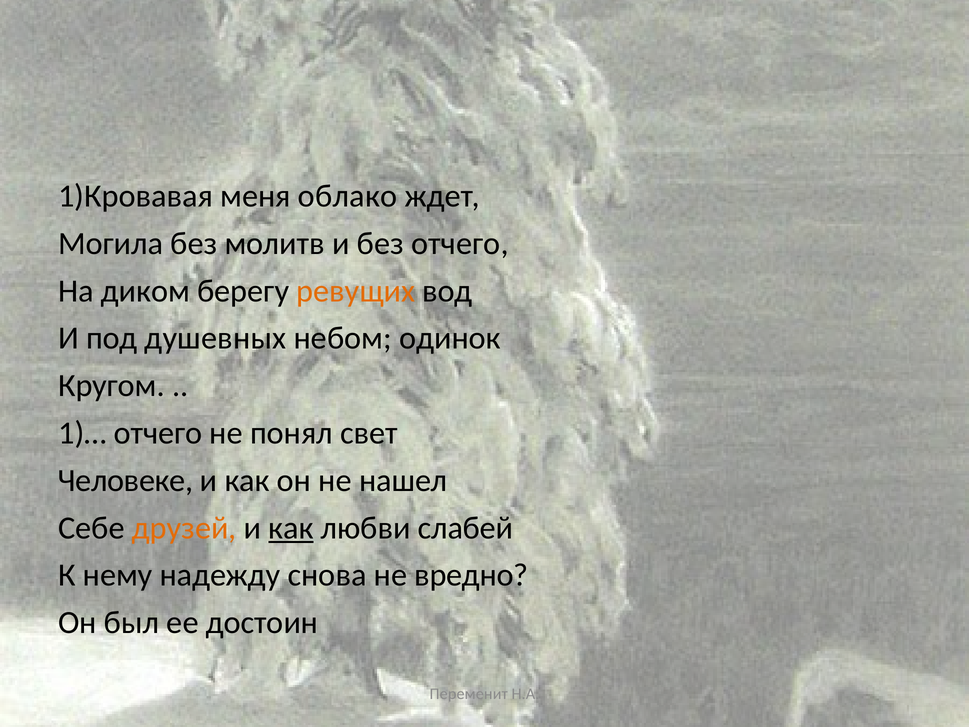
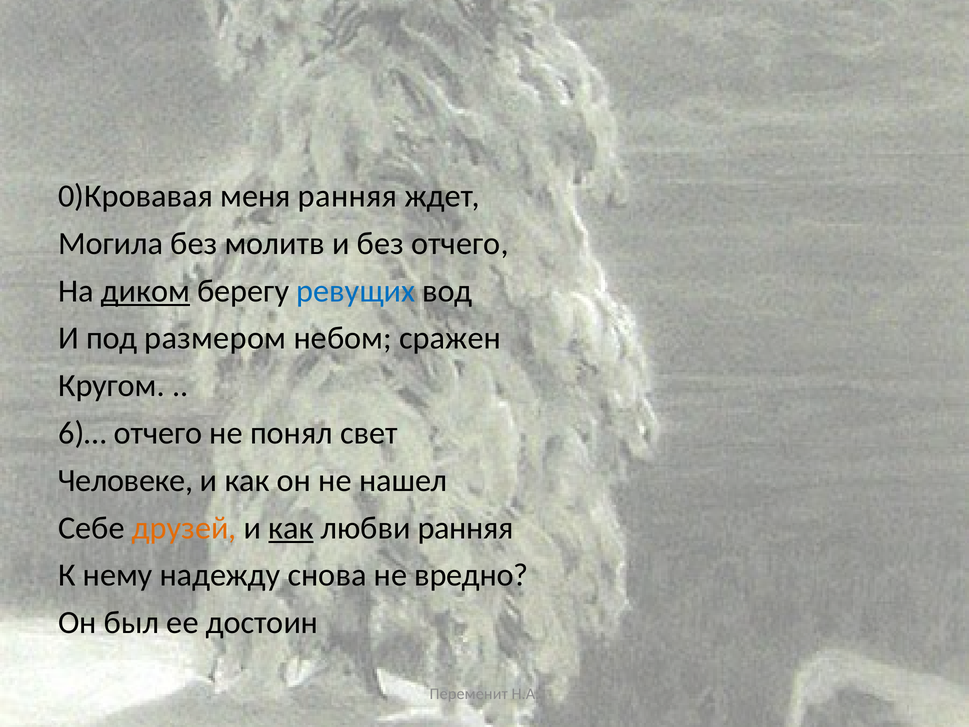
1)Кровавая: 1)Кровавая -> 0)Кровавая
меня облако: облако -> ранняя
диком underline: none -> present
ревущих colour: orange -> blue
душевных: душевных -> размером
одинок: одинок -> сражен
1)…: 1)… -> 6)…
любви слабей: слабей -> ранняя
